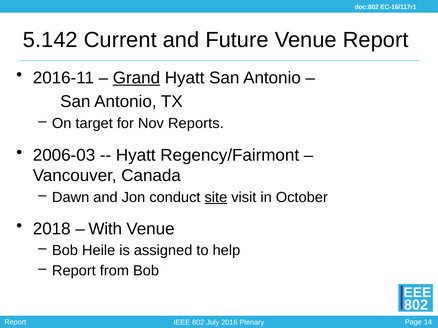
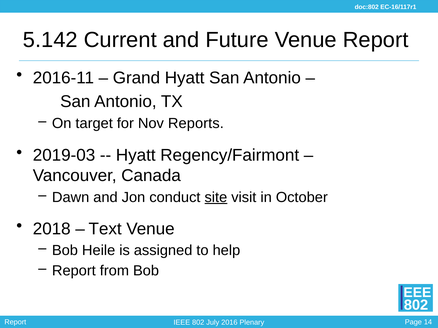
Grand underline: present -> none
2006-03: 2006-03 -> 2019-03
With: With -> Text
